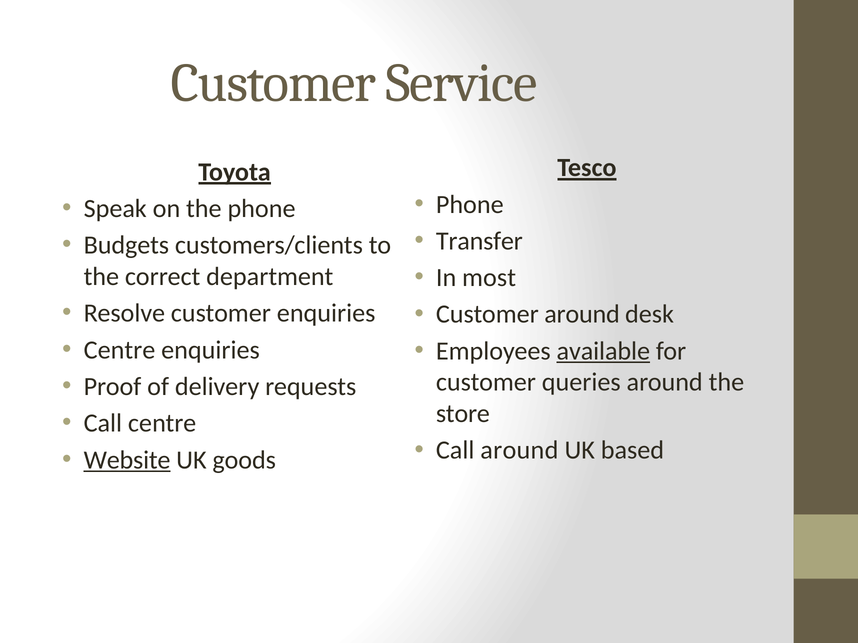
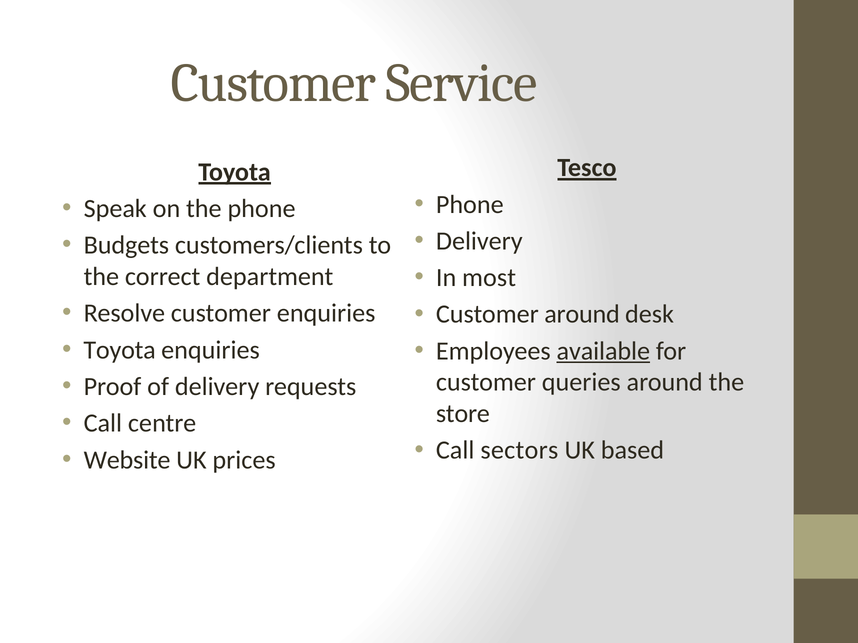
Transfer at (479, 241): Transfer -> Delivery
Centre at (119, 350): Centre -> Toyota
Call around: around -> sectors
Website underline: present -> none
goods: goods -> prices
